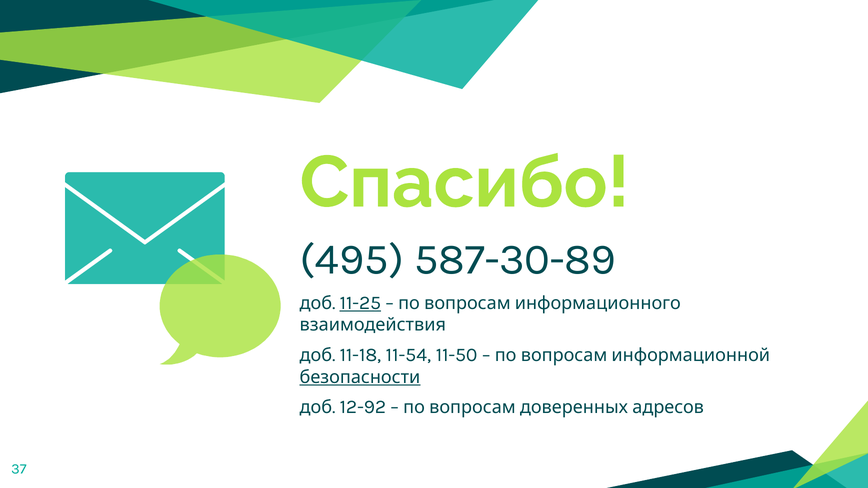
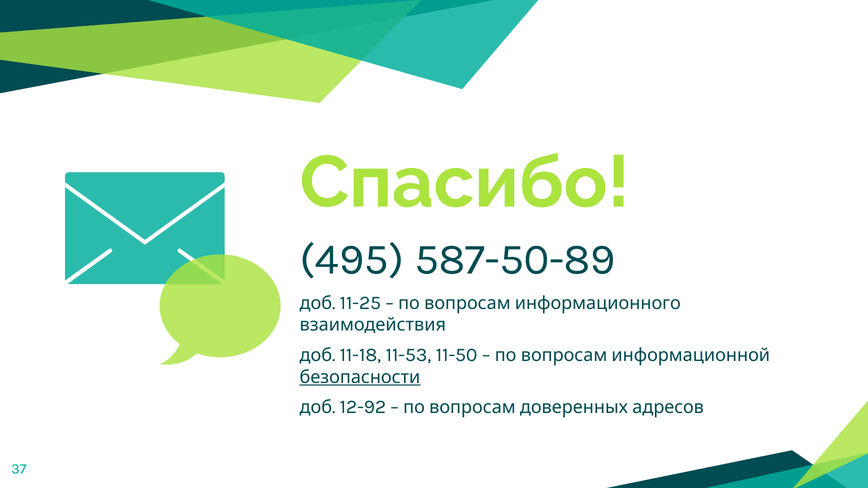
587-30-89: 587-30-89 -> 587-50-89
11-25 underline: present -> none
11-54: 11-54 -> 11-53
